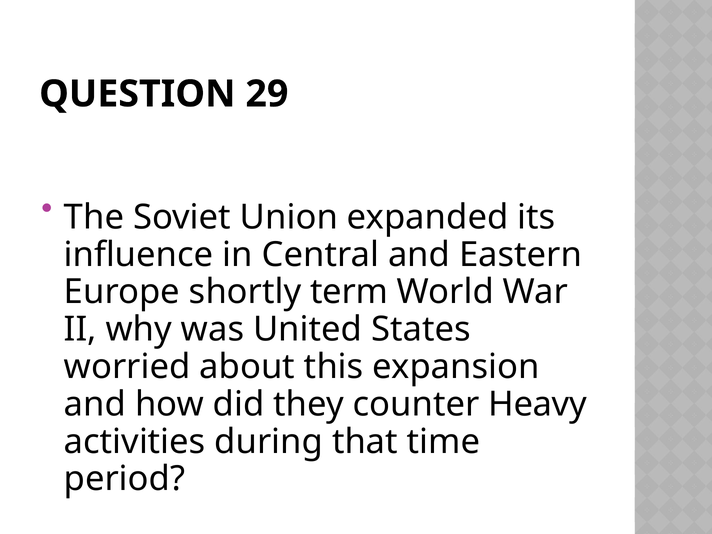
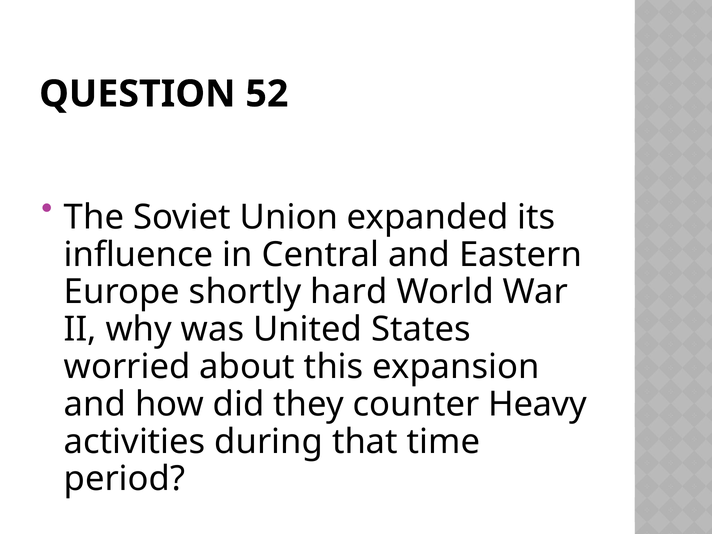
29: 29 -> 52
term: term -> hard
